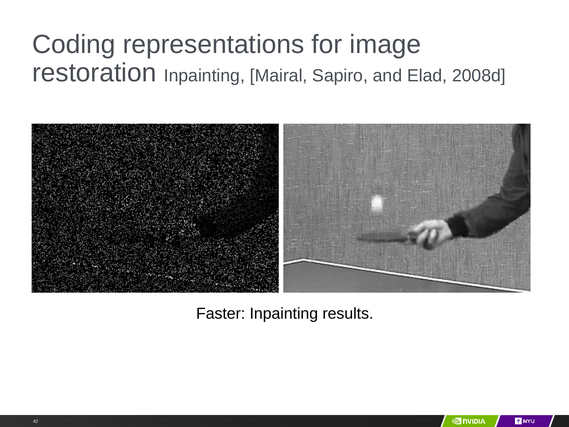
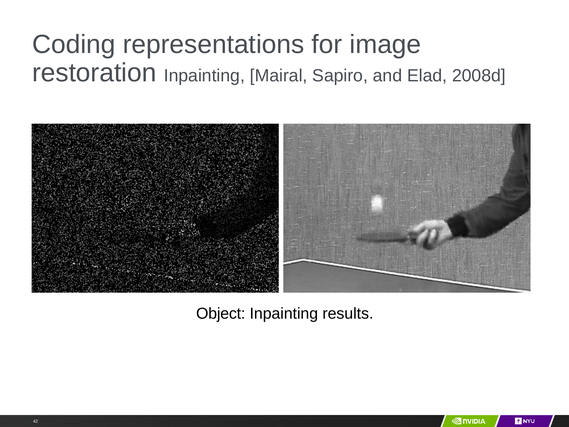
Faster: Faster -> Object
